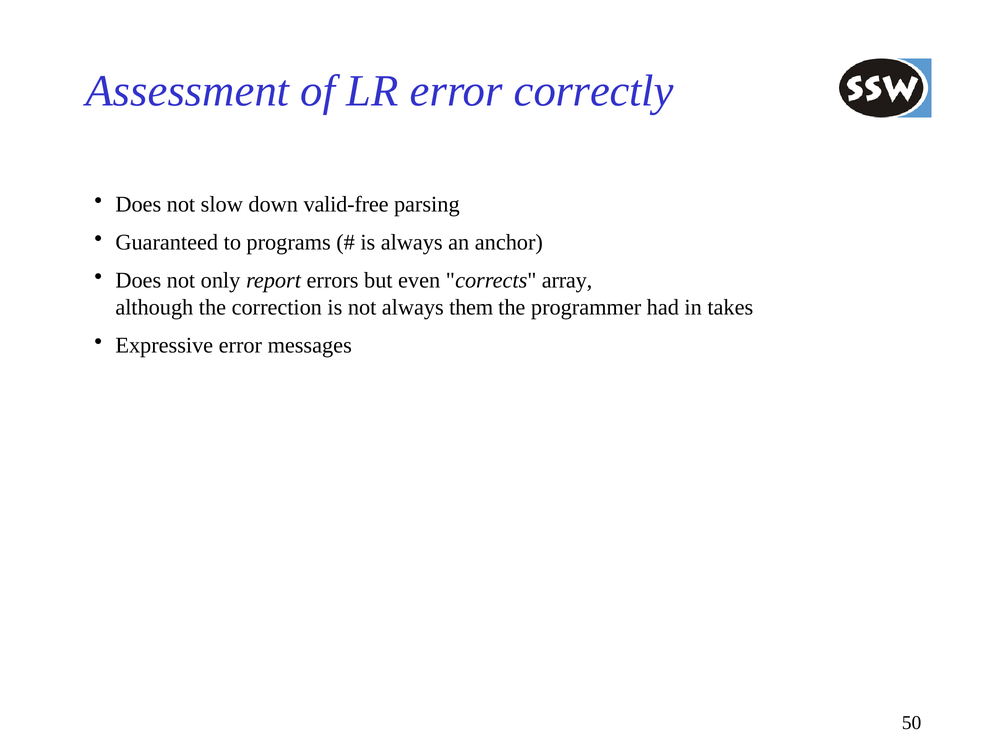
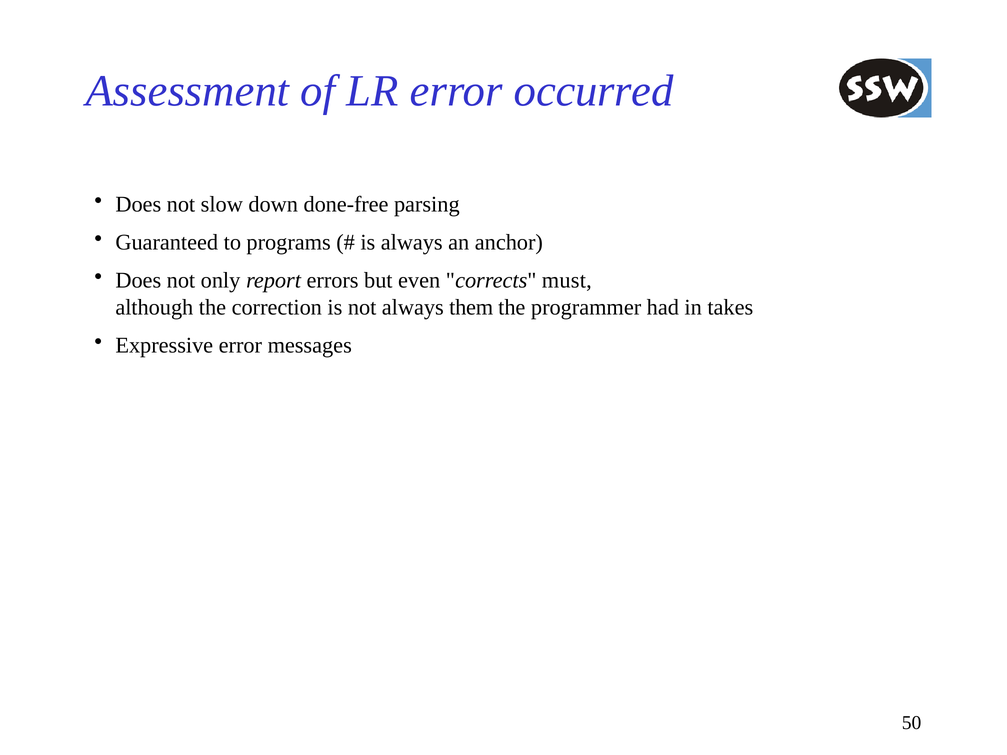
correctly: correctly -> occurred
valid-free: valid-free -> done-free
array: array -> must
